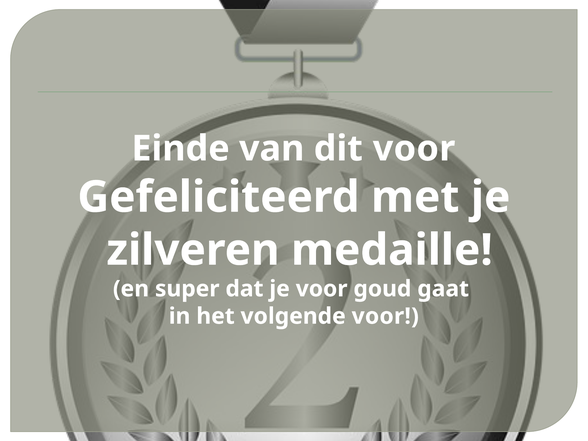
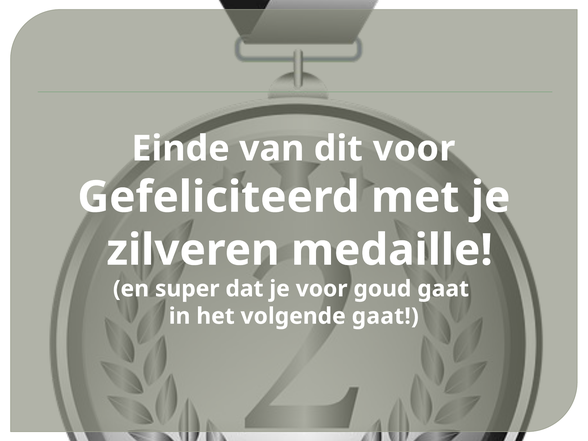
volgende voor: voor -> gaat
